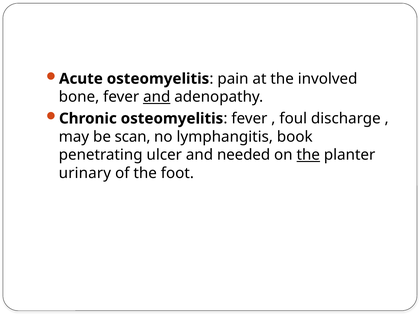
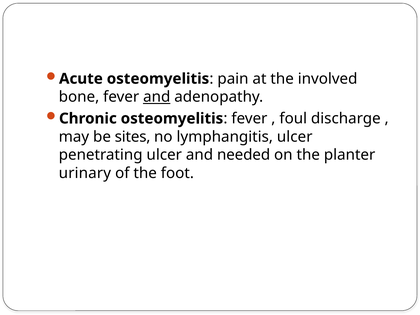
scan: scan -> sites
lymphangitis book: book -> ulcer
the at (308, 155) underline: present -> none
